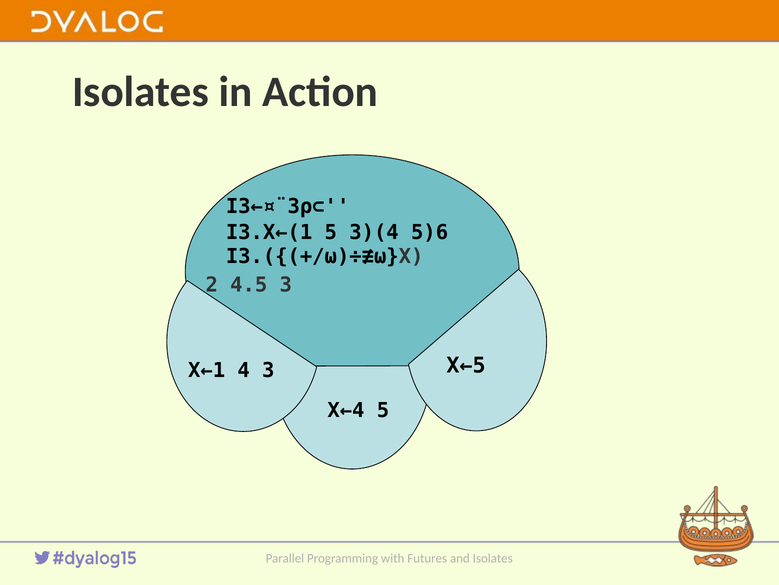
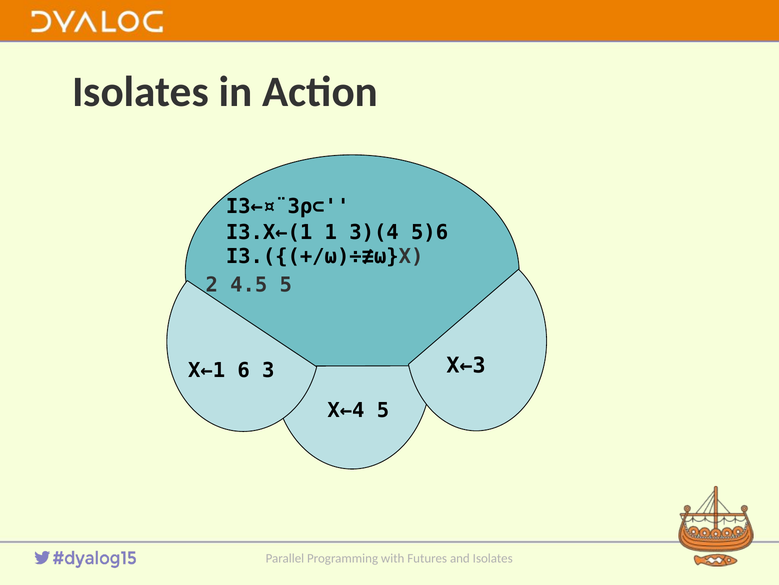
I3.X←(1 5: 5 -> 1
4.5 3: 3 -> 5
X←5: X←5 -> X←3
4: 4 -> 6
